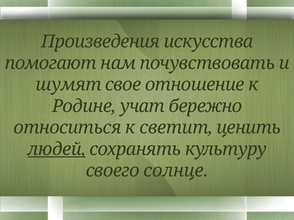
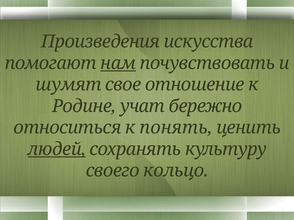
нам underline: none -> present
светит: светит -> понять
солнце: солнце -> кольцо
